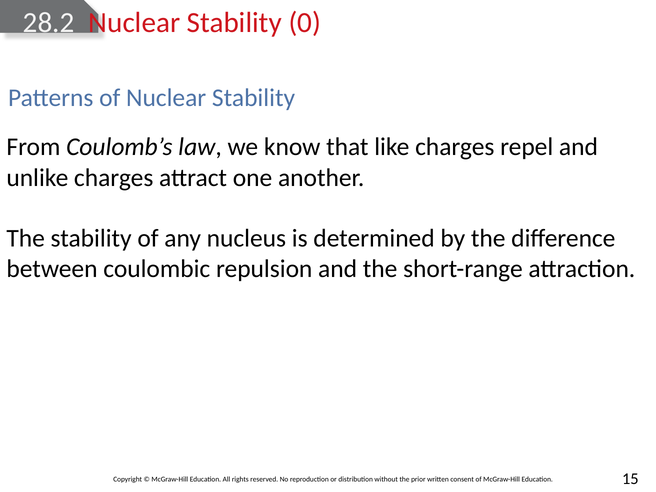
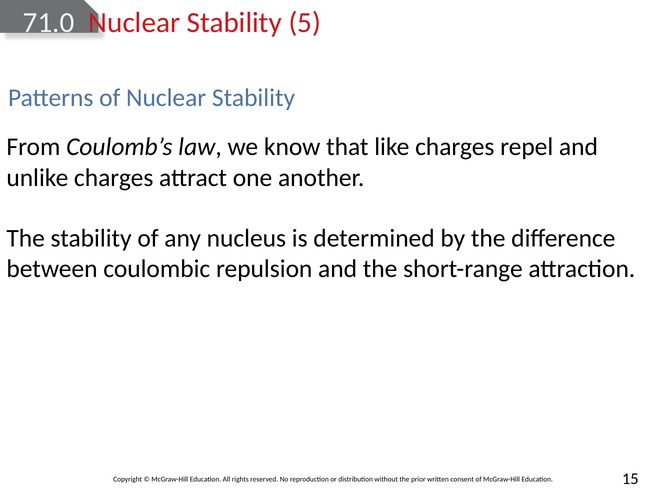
28.2: 28.2 -> 71.0
0: 0 -> 5
